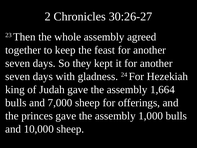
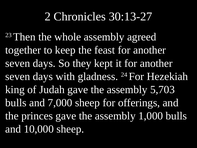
30:26-27: 30:26-27 -> 30:13-27
1,664: 1,664 -> 5,703
